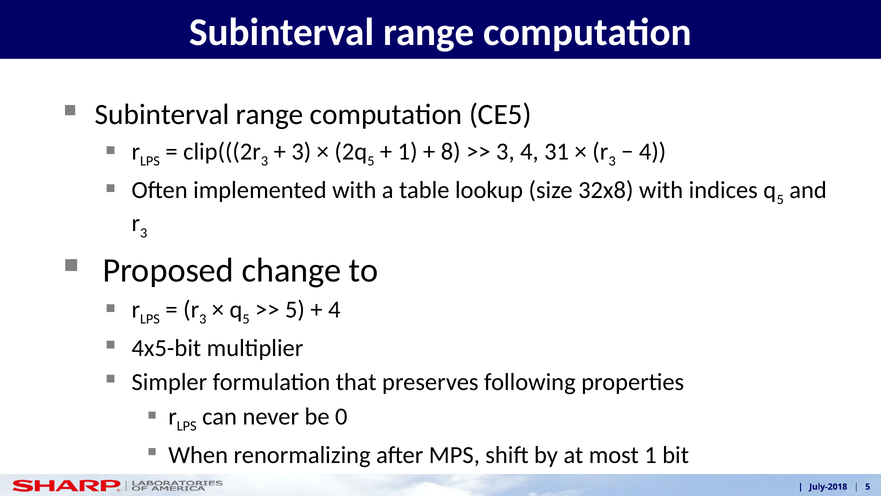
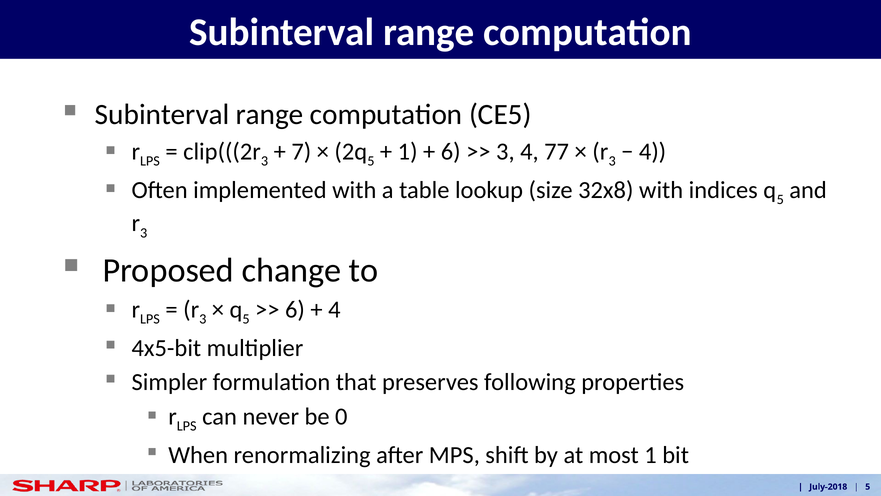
3 at (301, 152): 3 -> 7
8 at (451, 152): 8 -> 6
31: 31 -> 77
5 at (295, 309): 5 -> 6
